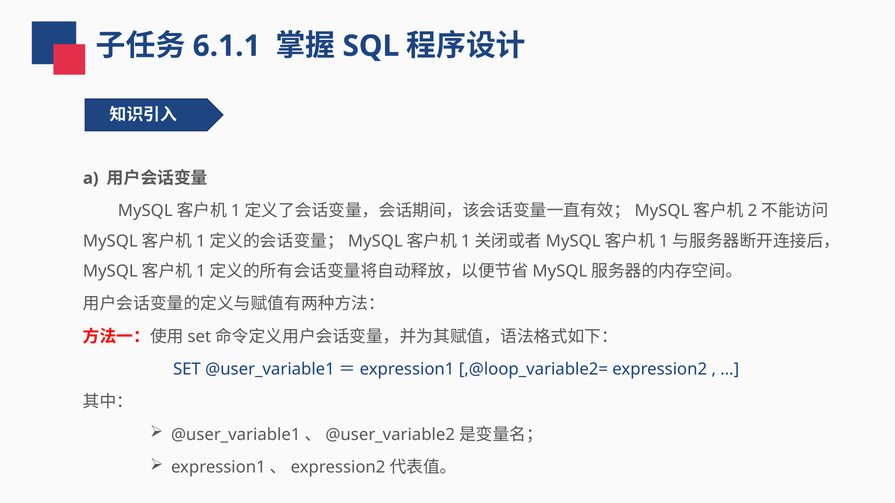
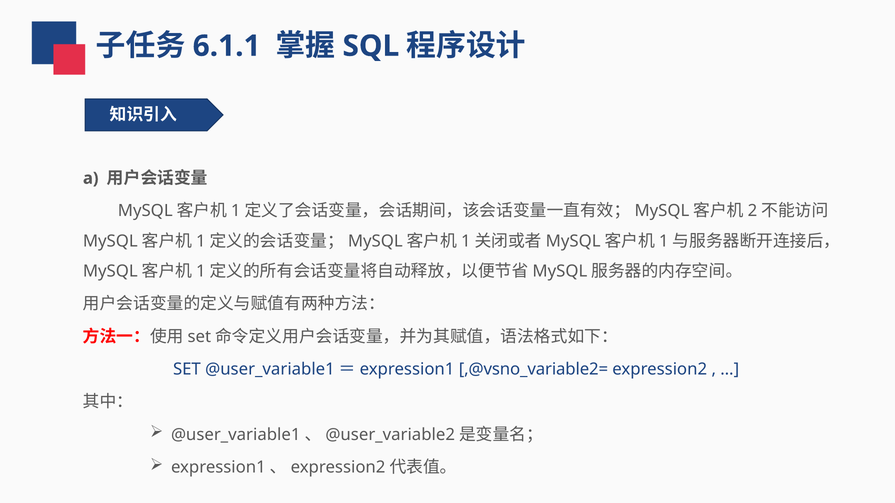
,@loop_variable2=: ,@loop_variable2= -> ,@vsno_variable2=
